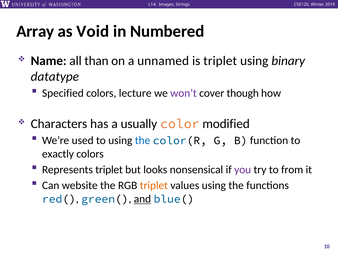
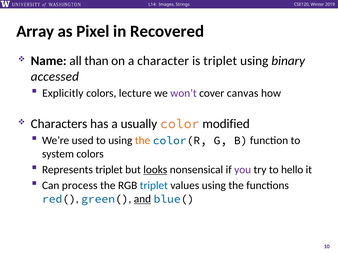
Void: Void -> Pixel
Numbered: Numbered -> Recovered
unnamed: unnamed -> character
datatype: datatype -> accessed
Specified: Specified -> Explicitly
though: though -> canvas
the at (143, 141) colour: blue -> orange
exactly: exactly -> system
looks underline: none -> present
from: from -> hello
website: website -> process
triplet at (154, 186) colour: orange -> blue
